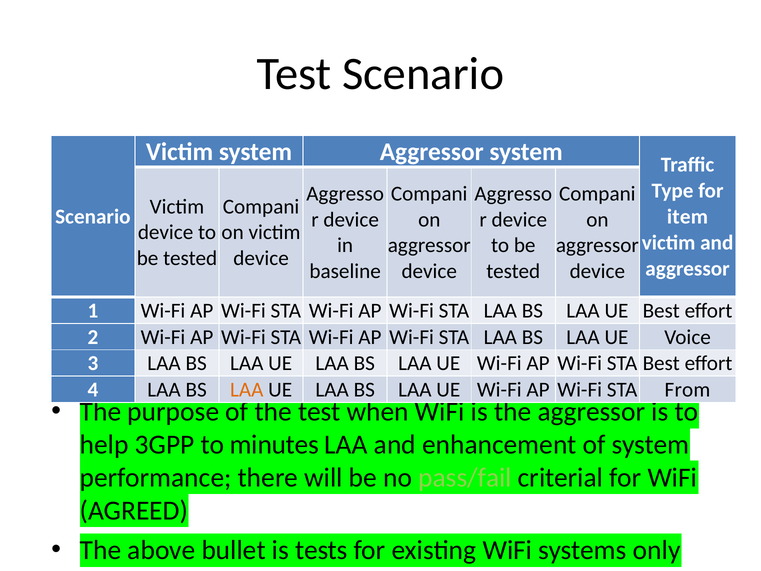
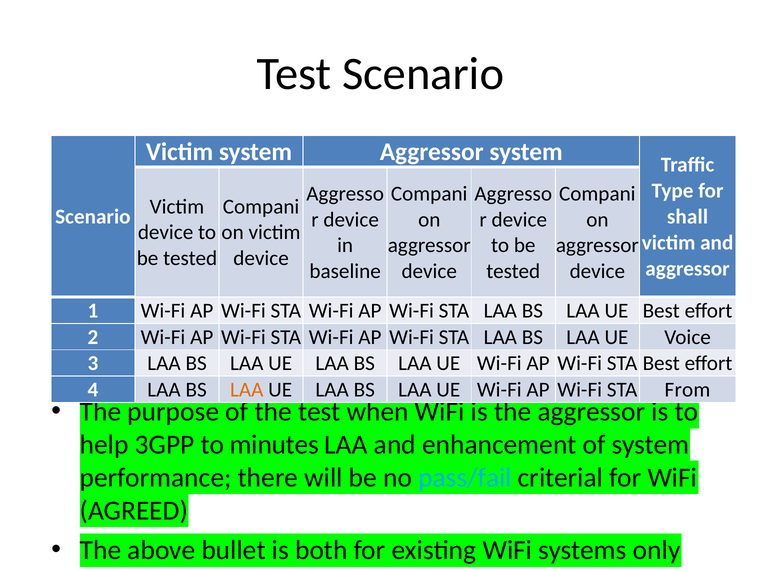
item: item -> shall
pass/fail colour: light green -> light blue
tests: tests -> both
